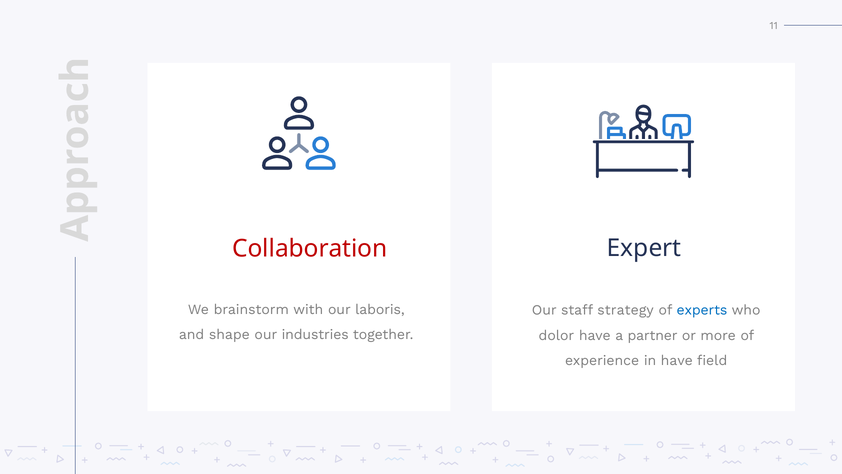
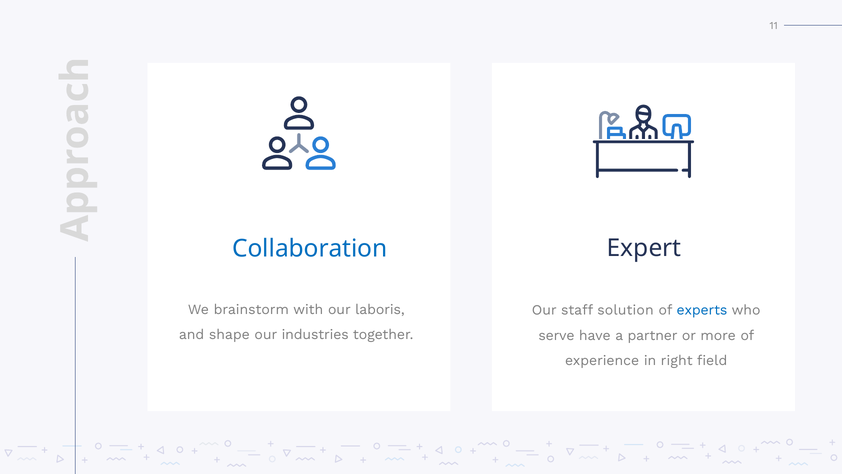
Collaboration colour: red -> blue
strategy: strategy -> solution
dolor: dolor -> serve
in have: have -> right
